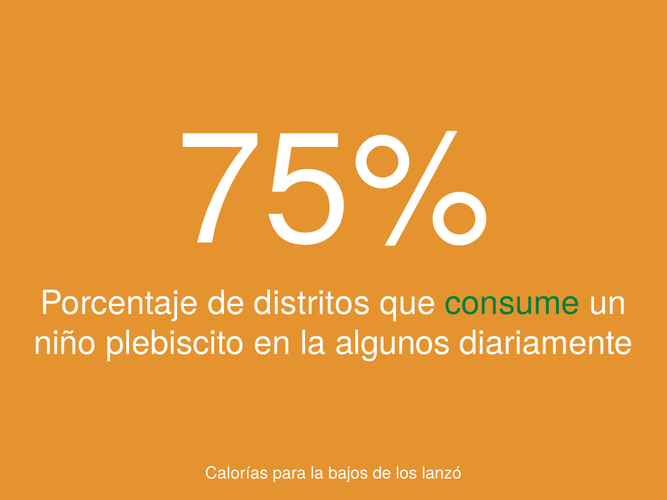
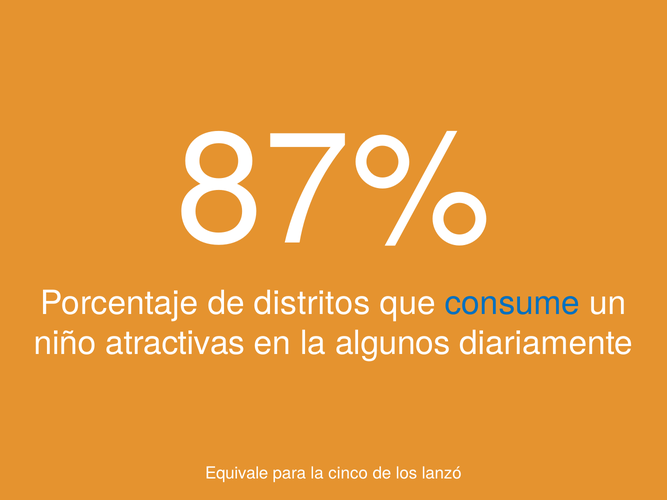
75%: 75% -> 87%
consume colour: green -> blue
plebiscito: plebiscito -> atractivas
Calorías: Calorías -> Equivale
bajos: bajos -> cinco
